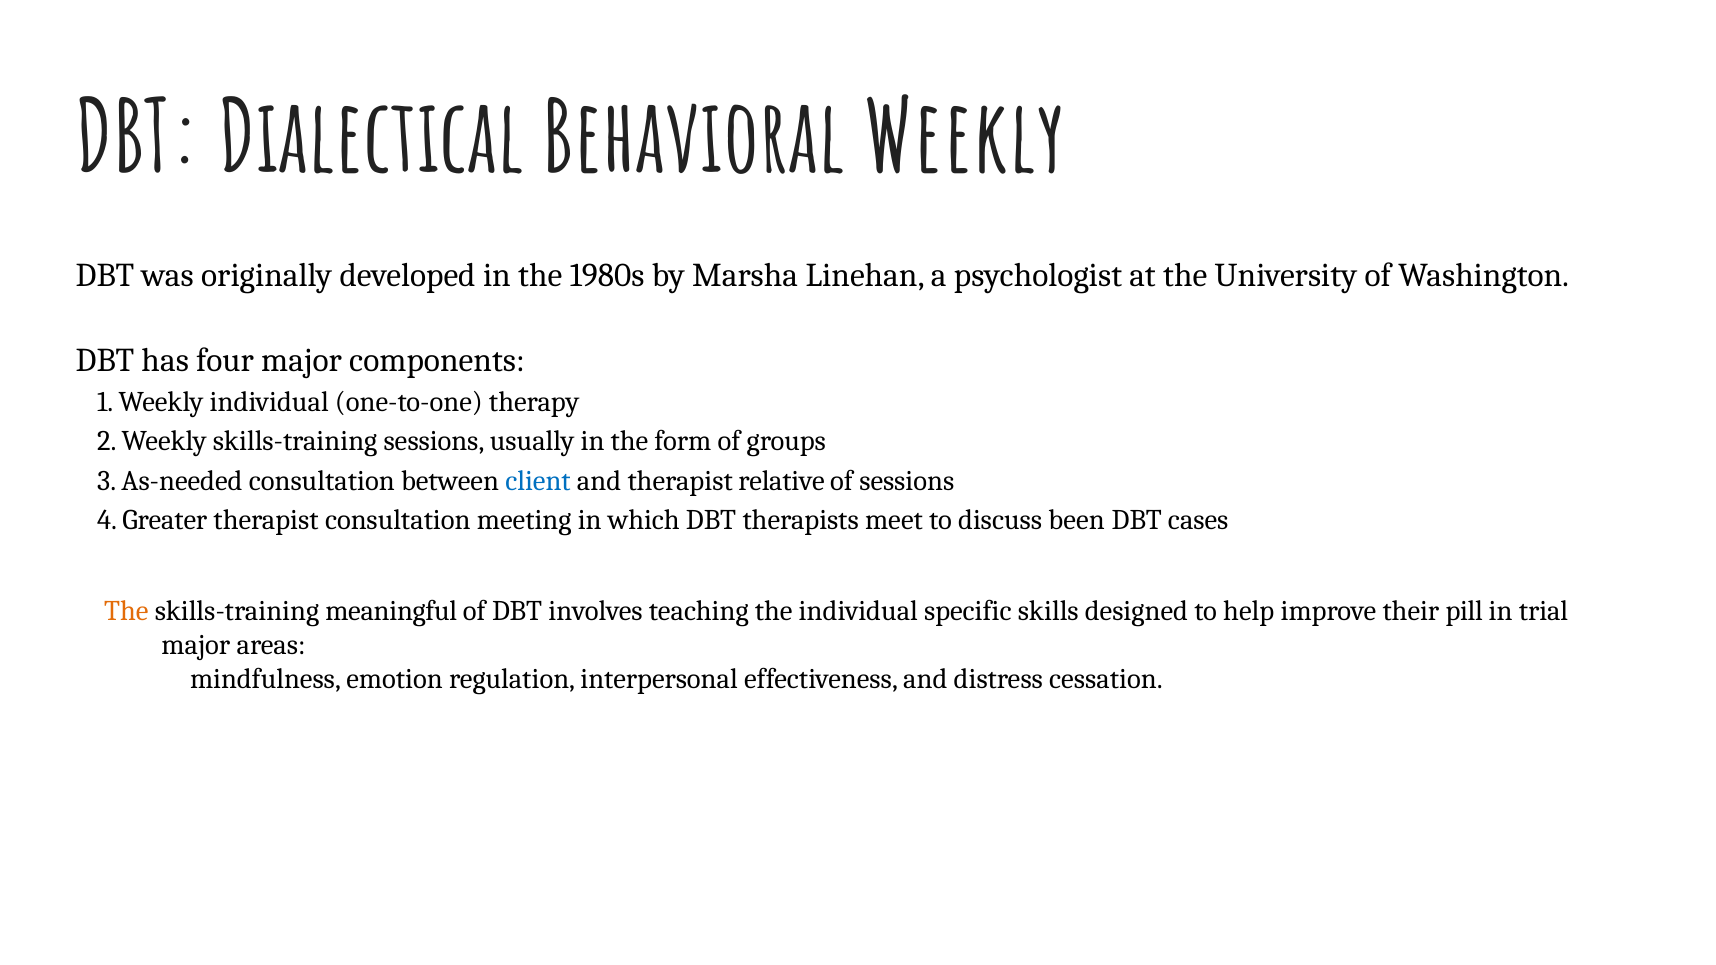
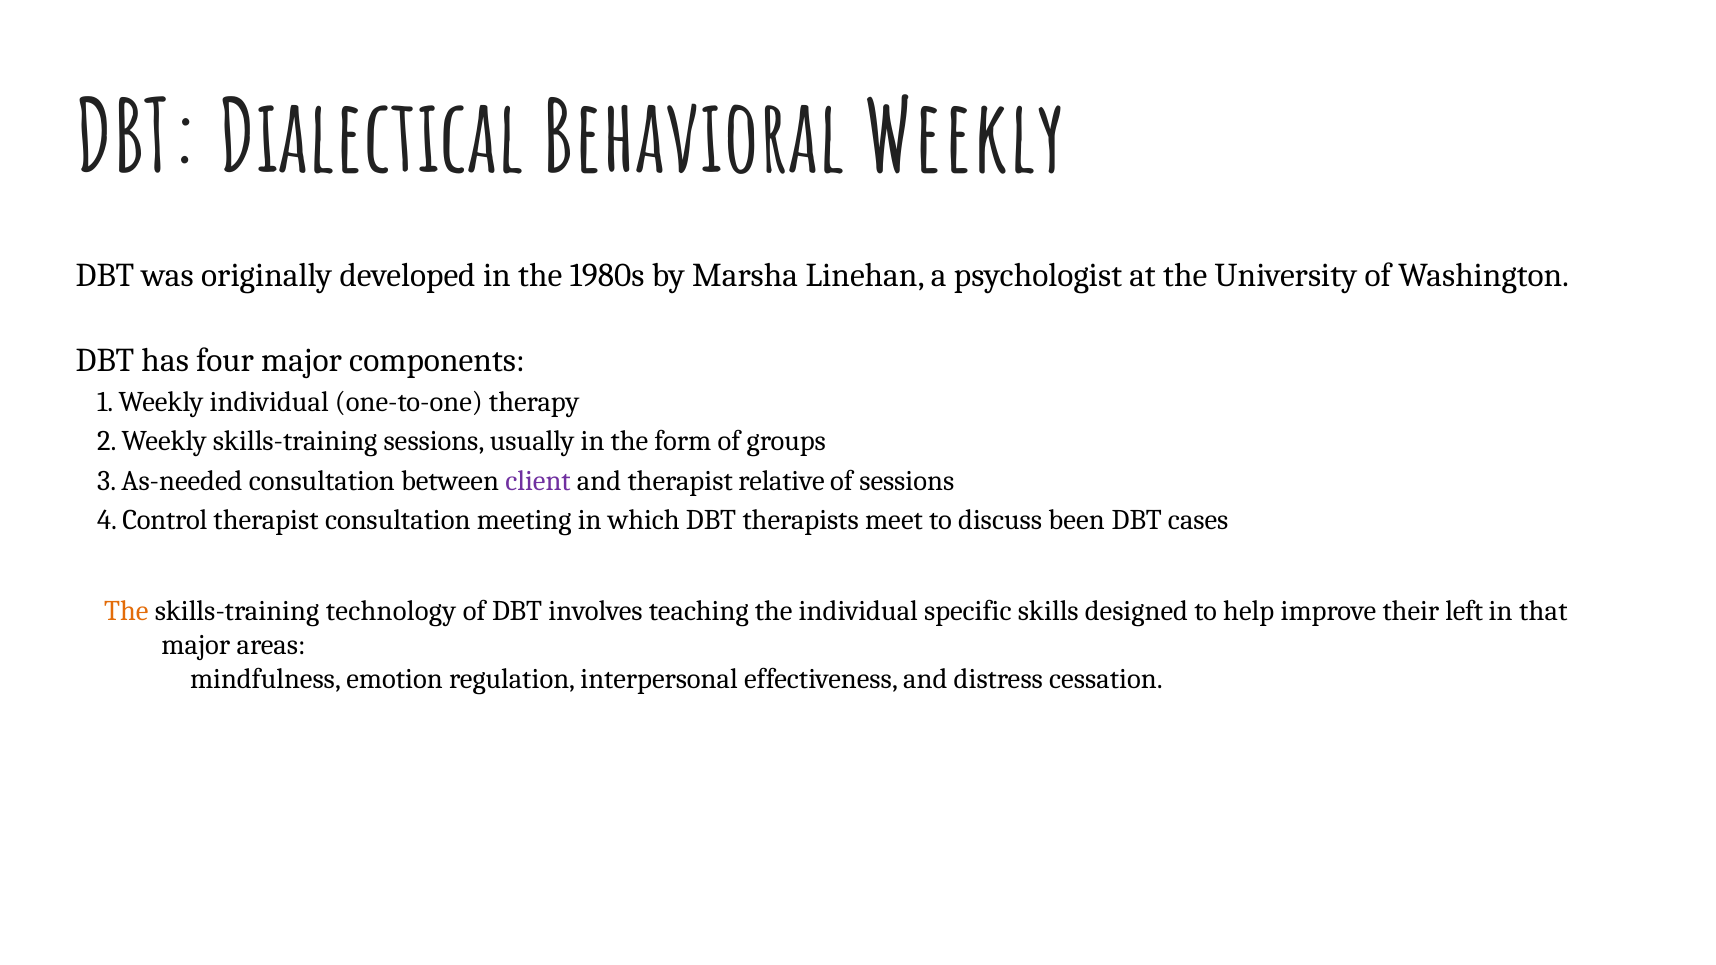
client colour: blue -> purple
Greater: Greater -> Control
meaningful: meaningful -> technology
pill: pill -> left
trial: trial -> that
